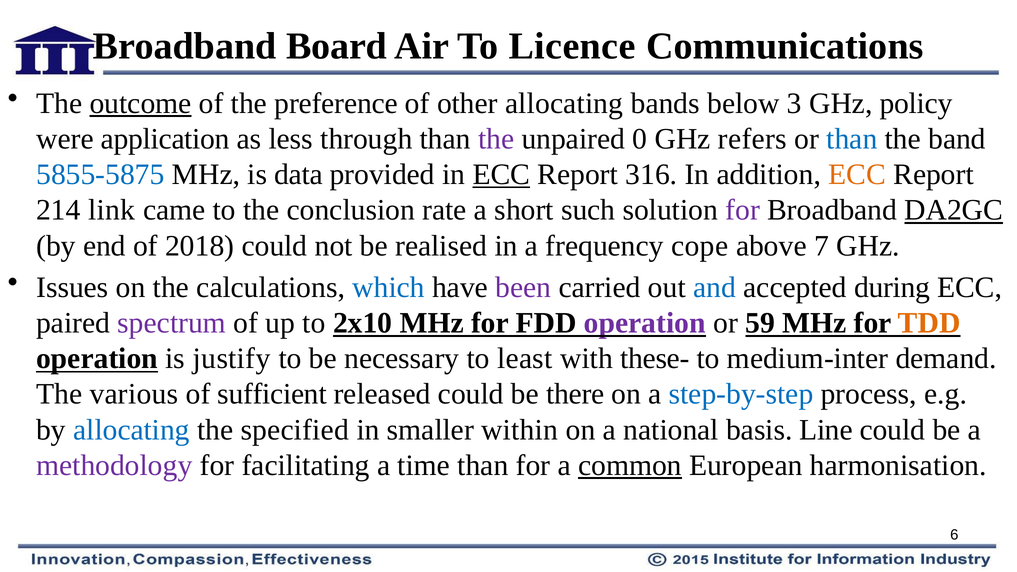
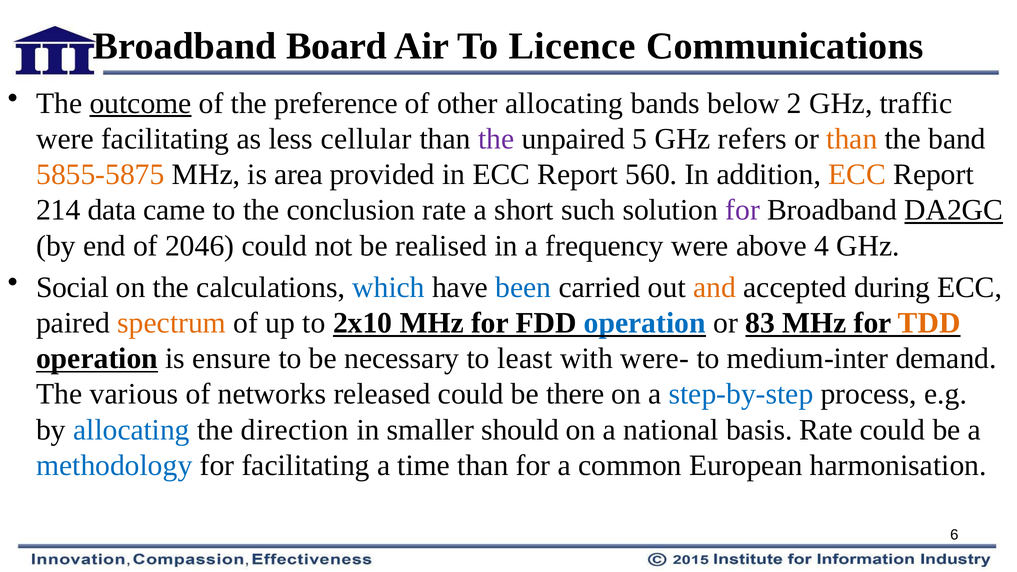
3: 3 -> 2
policy: policy -> traffic
were application: application -> facilitating
through: through -> cellular
0: 0 -> 5
than at (852, 139) colour: blue -> orange
5855-5875 colour: blue -> orange
data: data -> area
ECC at (501, 175) underline: present -> none
316: 316 -> 560
link: link -> data
2018: 2018 -> 2046
frequency cope: cope -> were
7: 7 -> 4
Issues: Issues -> Social
been colour: purple -> blue
and colour: blue -> orange
spectrum colour: purple -> orange
operation at (645, 323) colour: purple -> blue
59: 59 -> 83
justify: justify -> ensure
these-: these- -> were-
sufficient: sufficient -> networks
specified: specified -> direction
within: within -> should
basis Line: Line -> Rate
methodology colour: purple -> blue
common underline: present -> none
